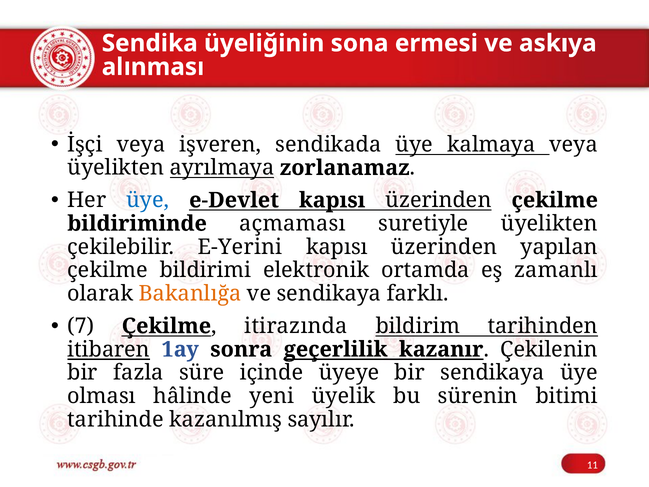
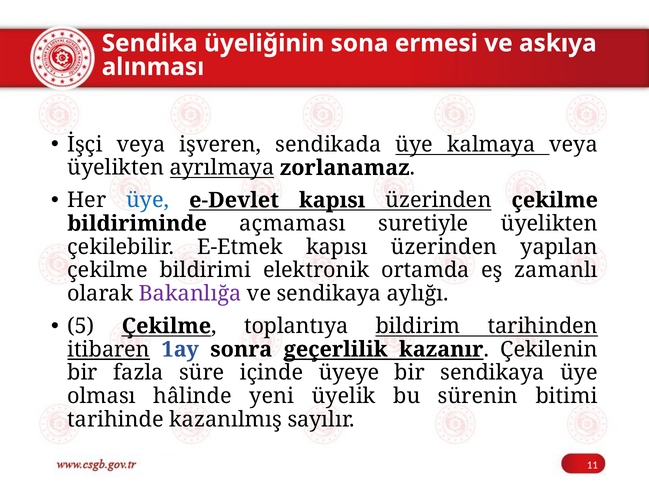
E-Yerini: E-Yerini -> E-Etmek
Bakanlığa colour: orange -> purple
farklı: farklı -> aylığı
7: 7 -> 5
itirazında: itirazında -> toplantıya
